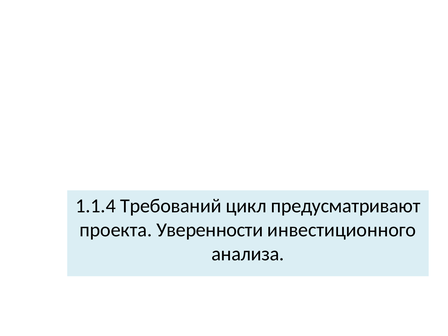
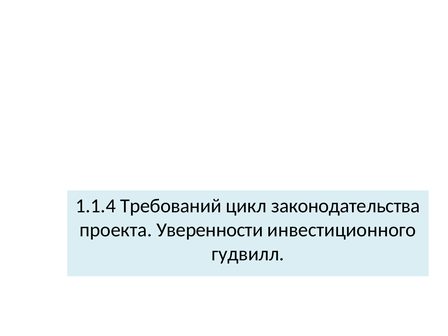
предусматривают: предусматривают -> законодательства
анализа: анализа -> гудвилл
